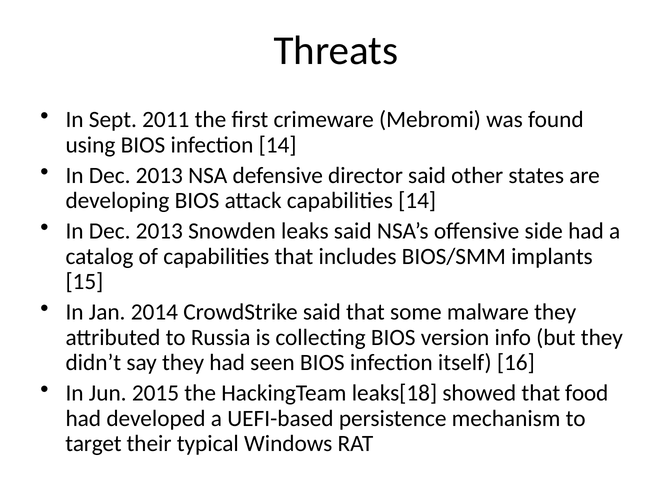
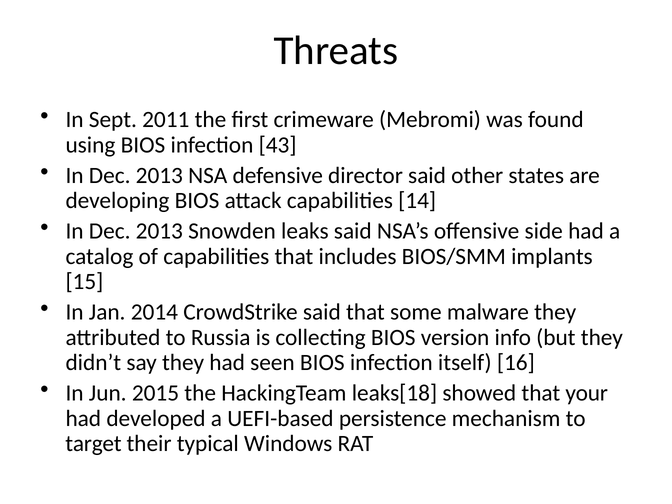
infection 14: 14 -> 43
food: food -> your
